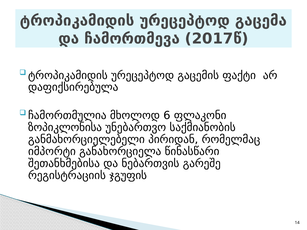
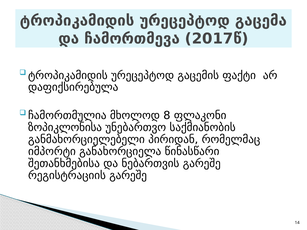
6: 6 -> 8
რეგისტრაციის ჯგუფის: ჯგუფის -> გარეშე
